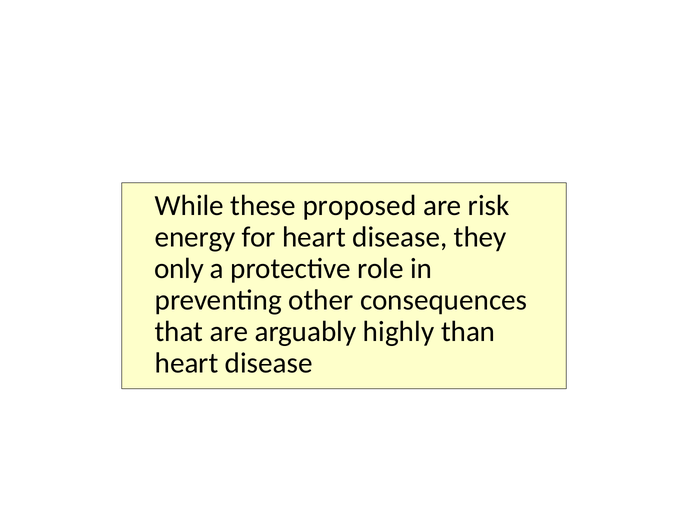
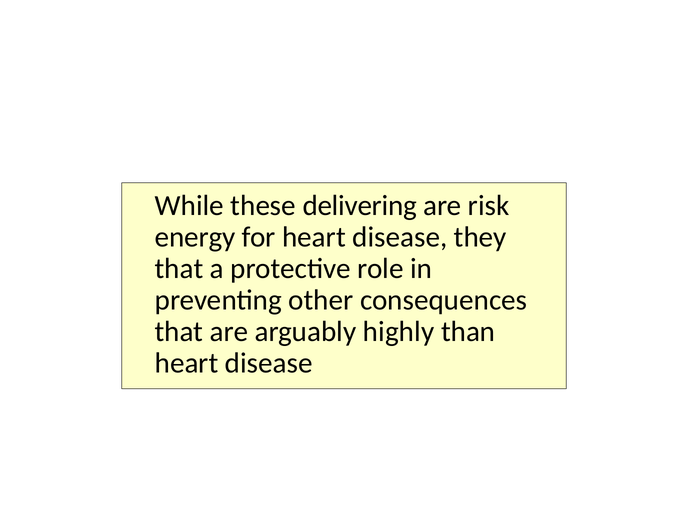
proposed: proposed -> delivering
only at (179, 269): only -> that
